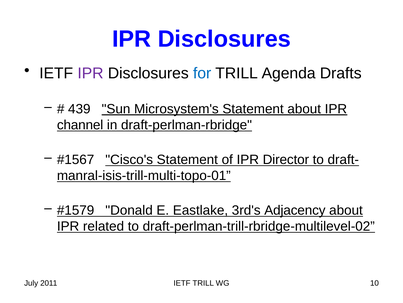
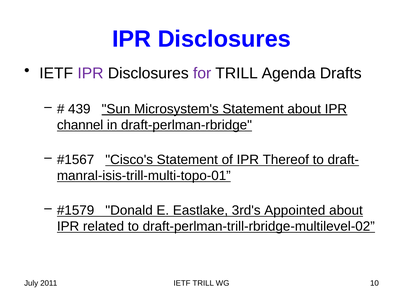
for colour: blue -> purple
Director: Director -> Thereof
Adjacency: Adjacency -> Appointed
